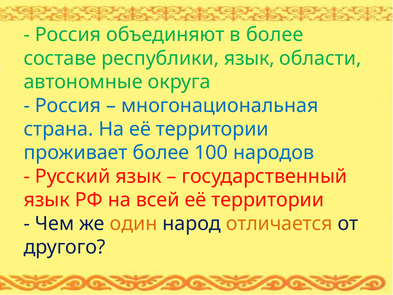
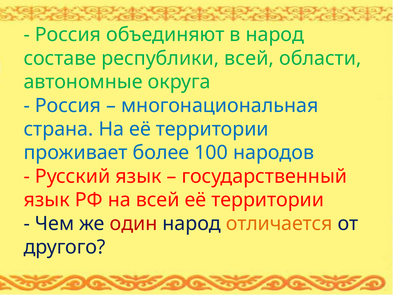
в более: более -> народ
республики язык: язык -> всей
один colour: orange -> red
